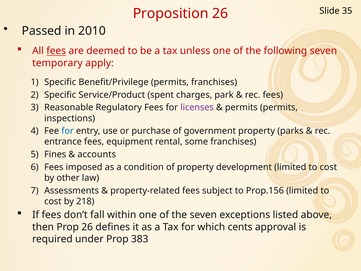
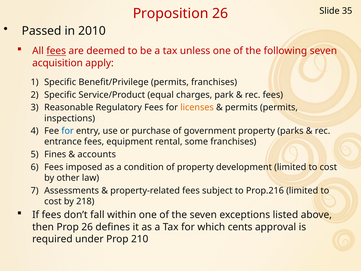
temporary: temporary -> acquisition
spent: spent -> equal
licenses colour: purple -> orange
Prop.156: Prop.156 -> Prop.216
383: 383 -> 210
